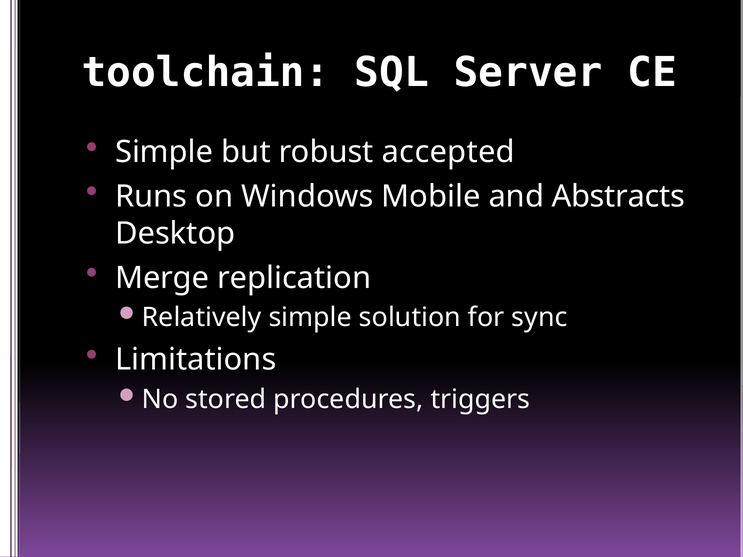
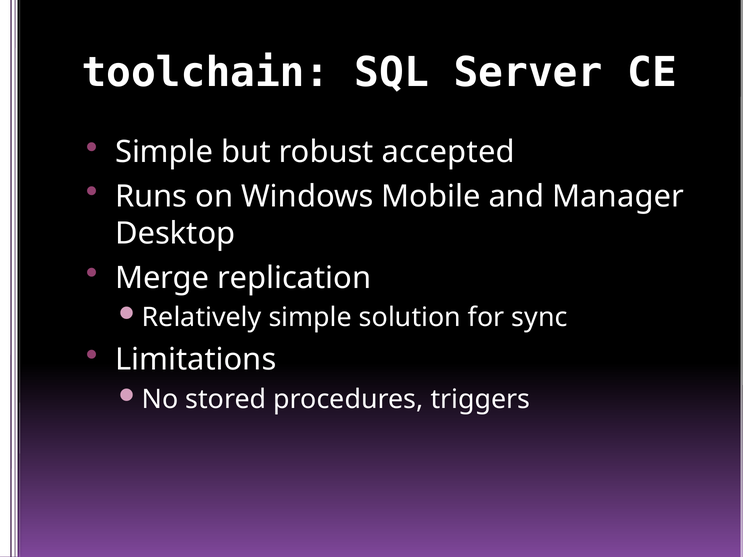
Abstracts: Abstracts -> Manager
